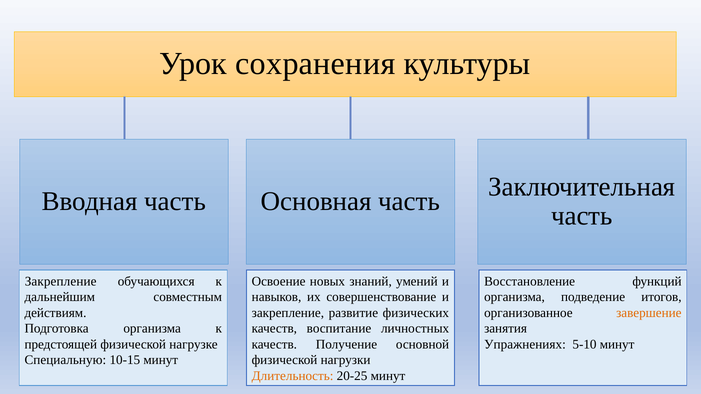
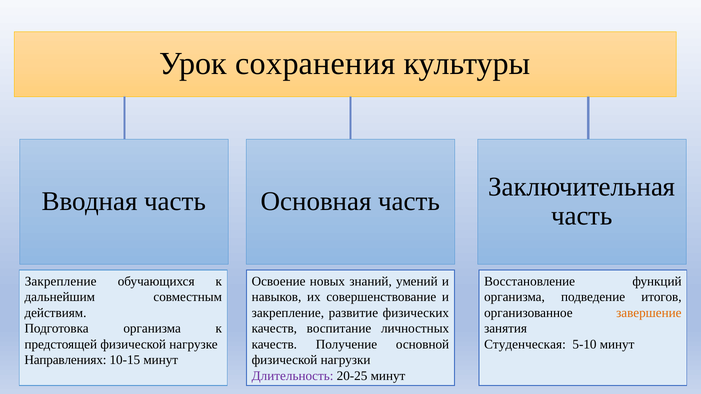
Упражнениях: Упражнениях -> Студенческая
Специальную: Специальную -> Направлениях
Длительность colour: orange -> purple
